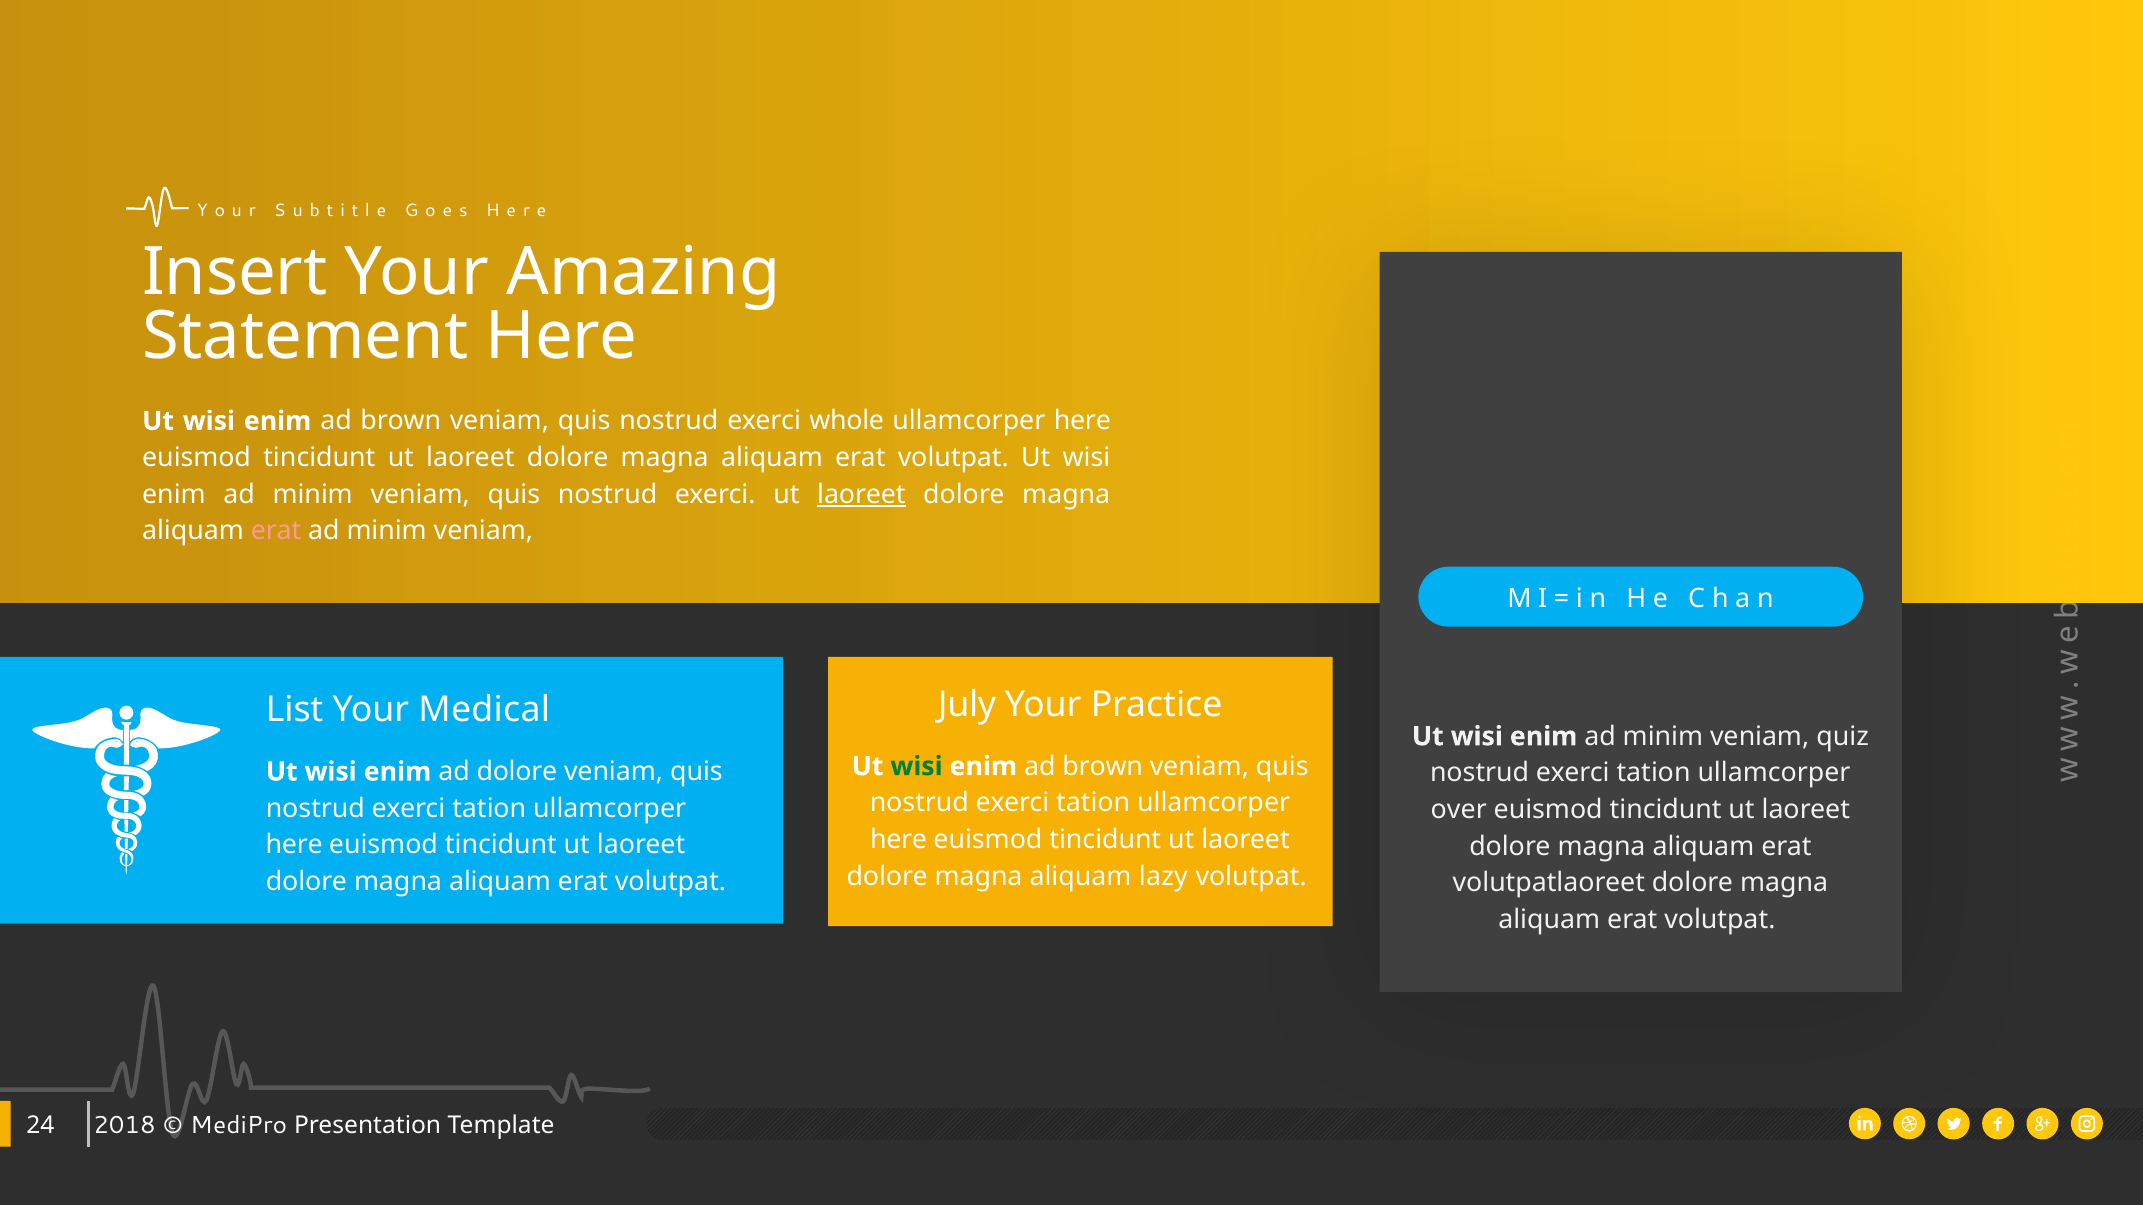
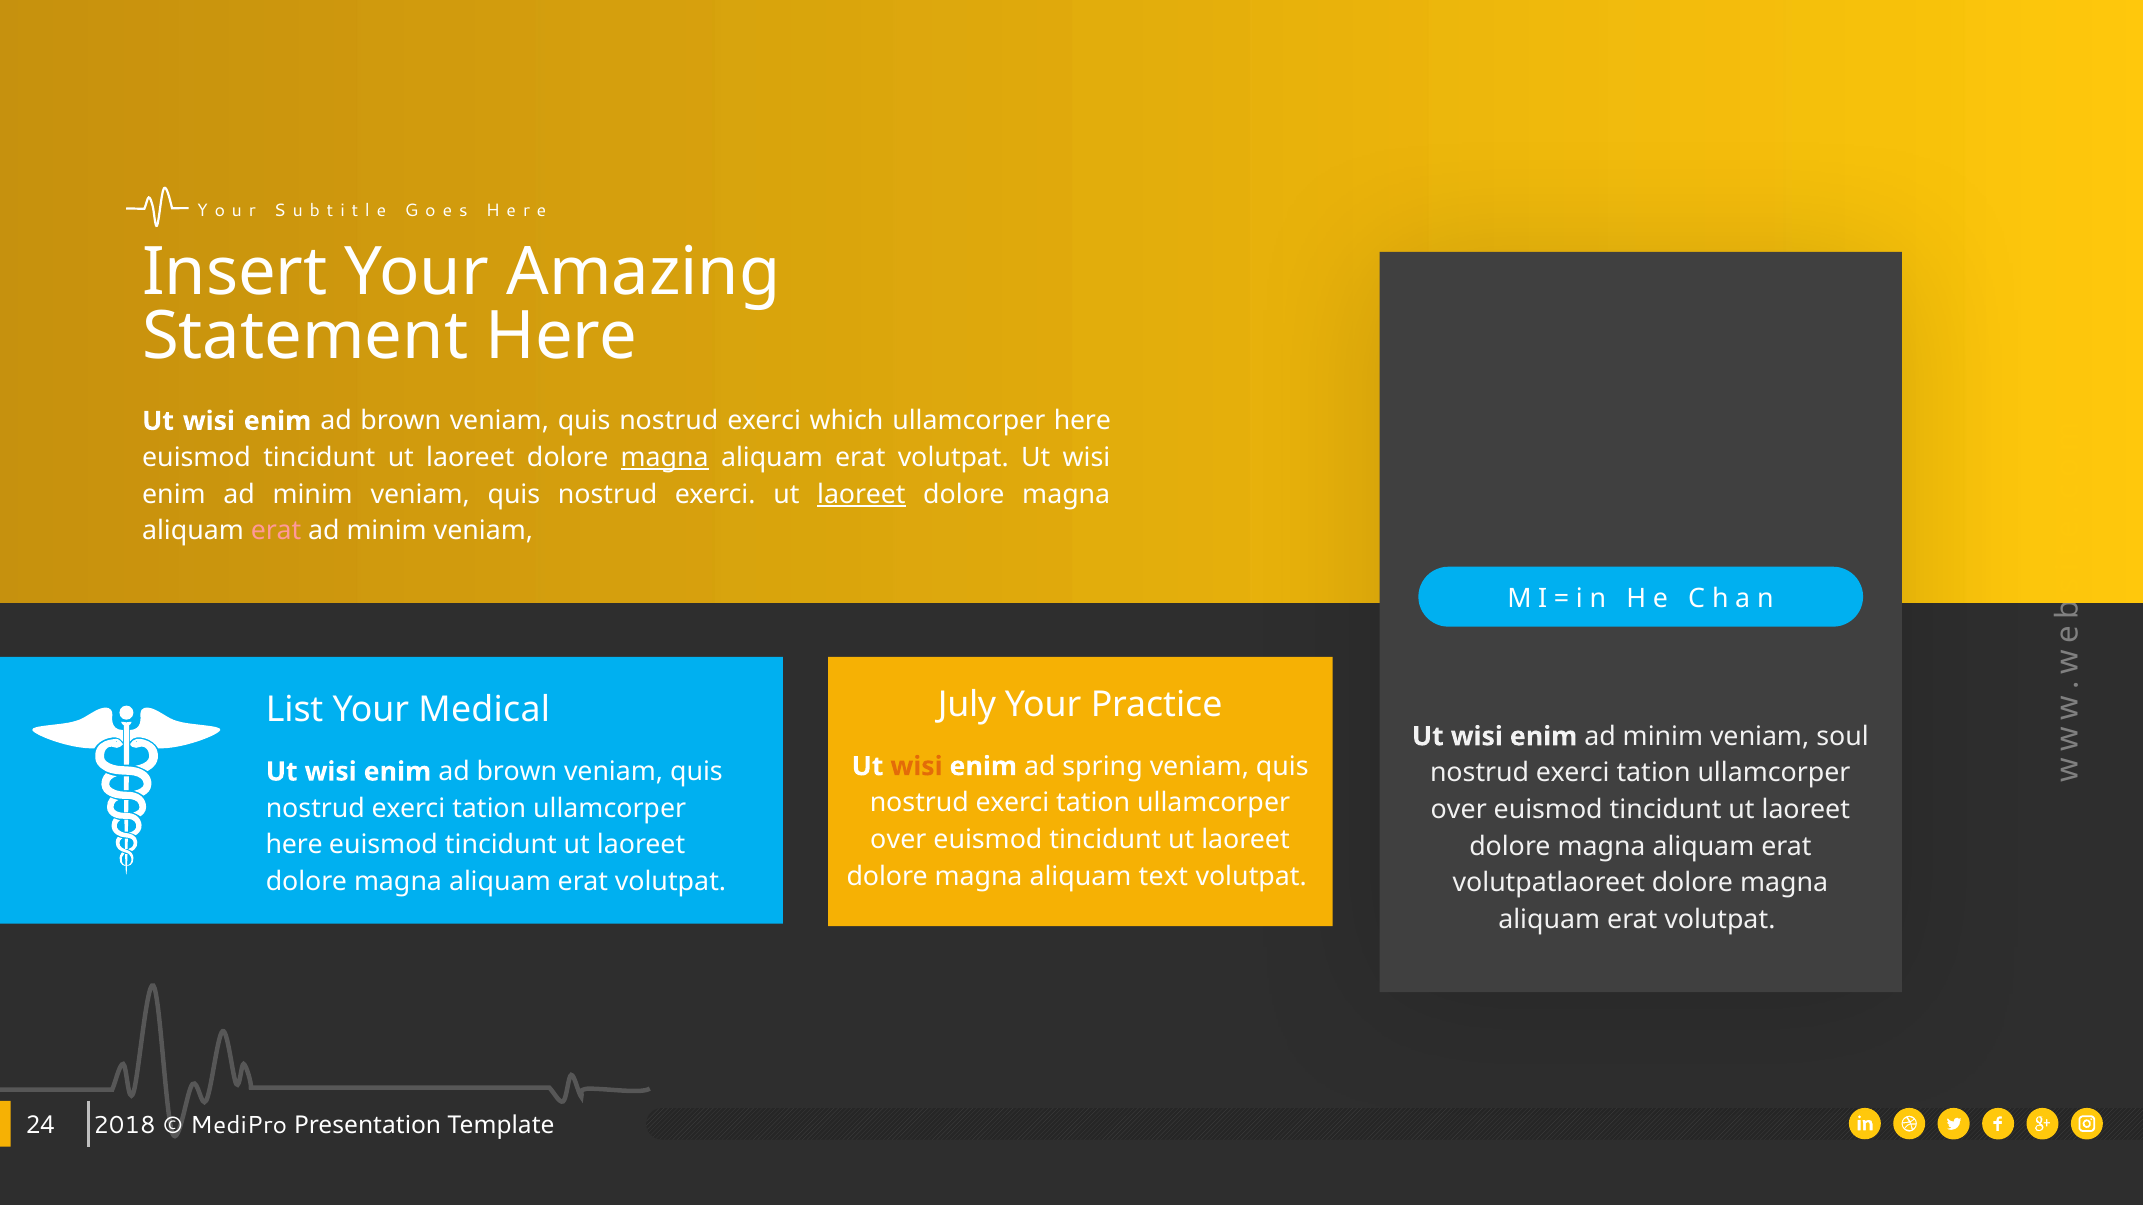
whole: whole -> which
magna at (665, 458) underline: none -> present
quiz: quiz -> soul
wisi at (917, 767) colour: green -> orange
brown at (1103, 767): brown -> spring
dolore at (517, 772): dolore -> brown
here at (899, 840): here -> over
lazy: lazy -> text
